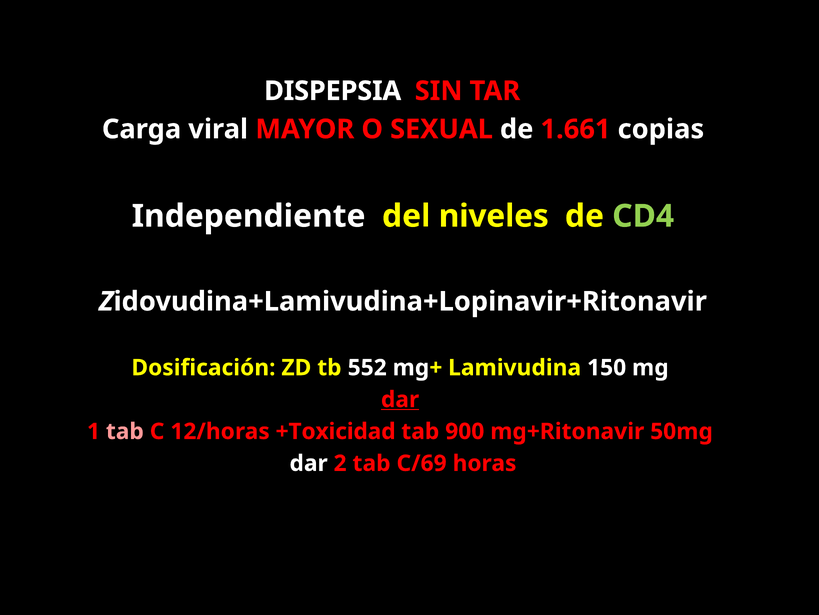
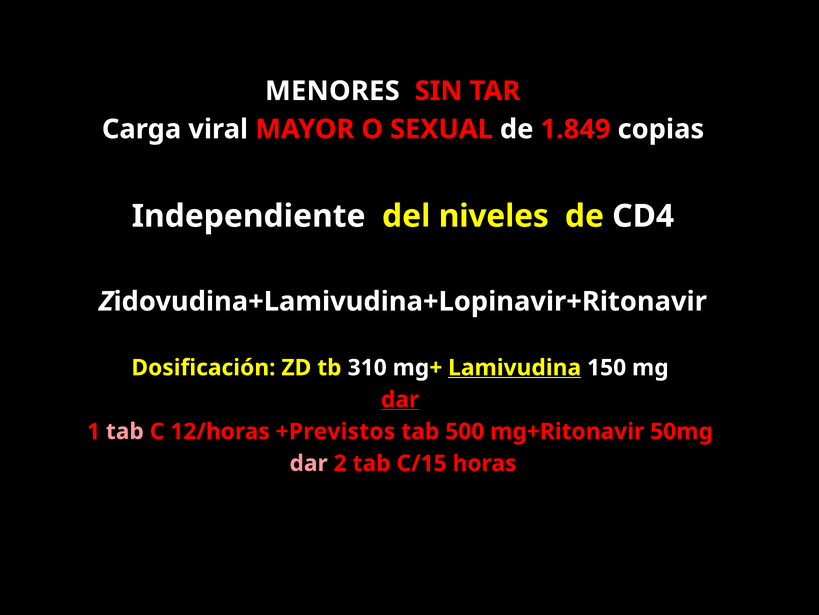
DISPEPSIA: DISPEPSIA -> MENORES
1.661: 1.661 -> 1.849
CD4 colour: light green -> white
552: 552 -> 310
Lamivudina underline: none -> present
+Toxicidad: +Toxicidad -> +Previstos
900: 900 -> 500
dar at (309, 463) colour: white -> pink
C/69: C/69 -> C/15
